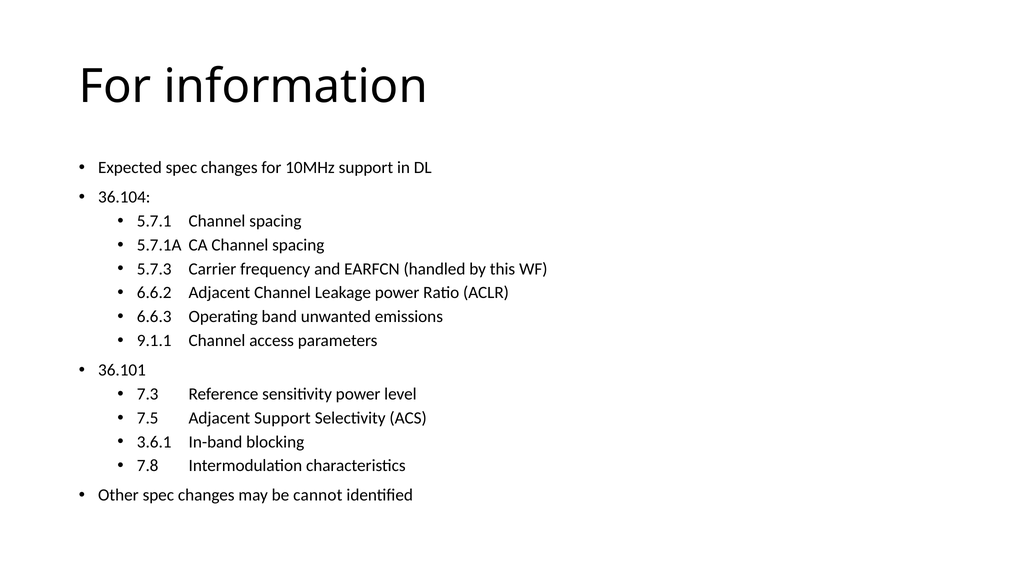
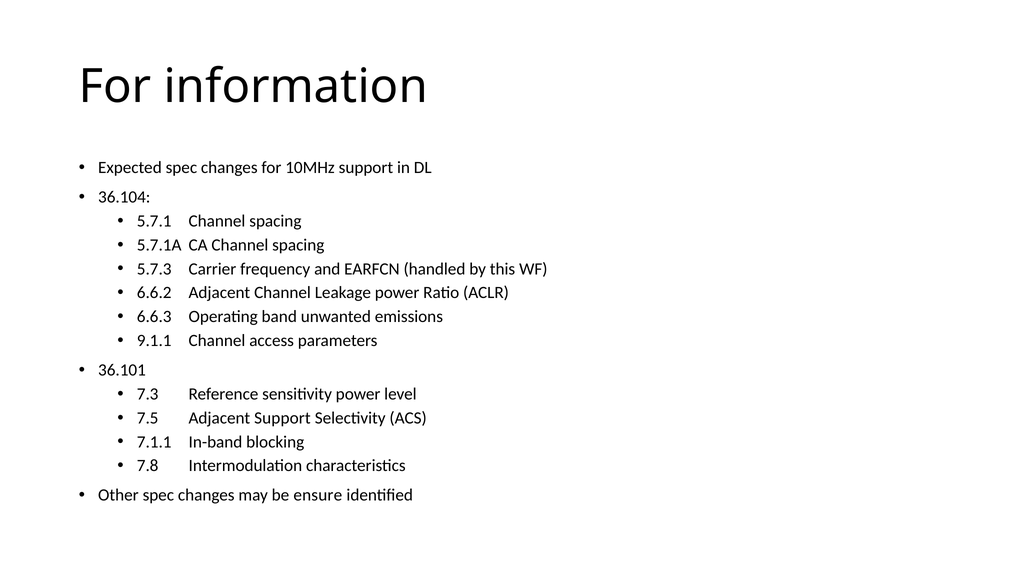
3.6.1: 3.6.1 -> 7.1.1
cannot: cannot -> ensure
